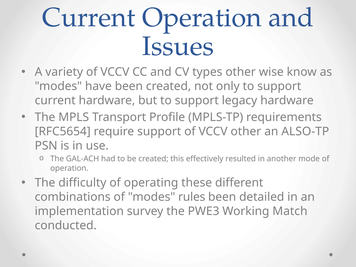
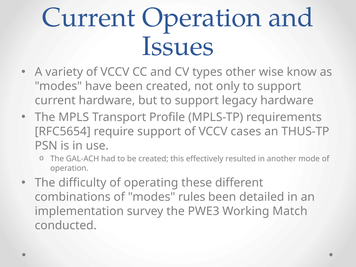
VCCV other: other -> cases
ALSO-TP: ALSO-TP -> THUS-TP
